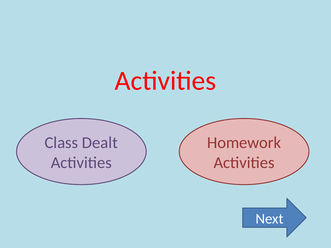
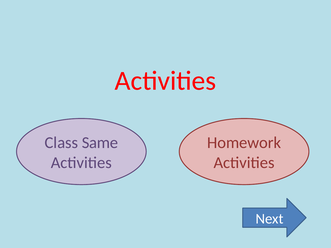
Dealt: Dealt -> Same
